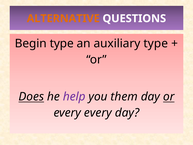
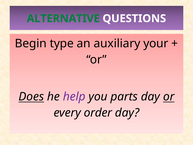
ALTERNATIVE colour: orange -> green
auxiliary type: type -> your
them: them -> parts
every every: every -> order
